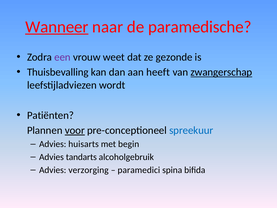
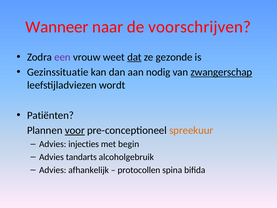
Wanneer underline: present -> none
paramedische: paramedische -> voorschrijven
dat underline: none -> present
Thuisbevalling: Thuisbevalling -> Gezinssituatie
heeft: heeft -> nodig
spreekuur colour: blue -> orange
huisarts: huisarts -> injecties
verzorging: verzorging -> afhankelijk
paramedici: paramedici -> protocollen
